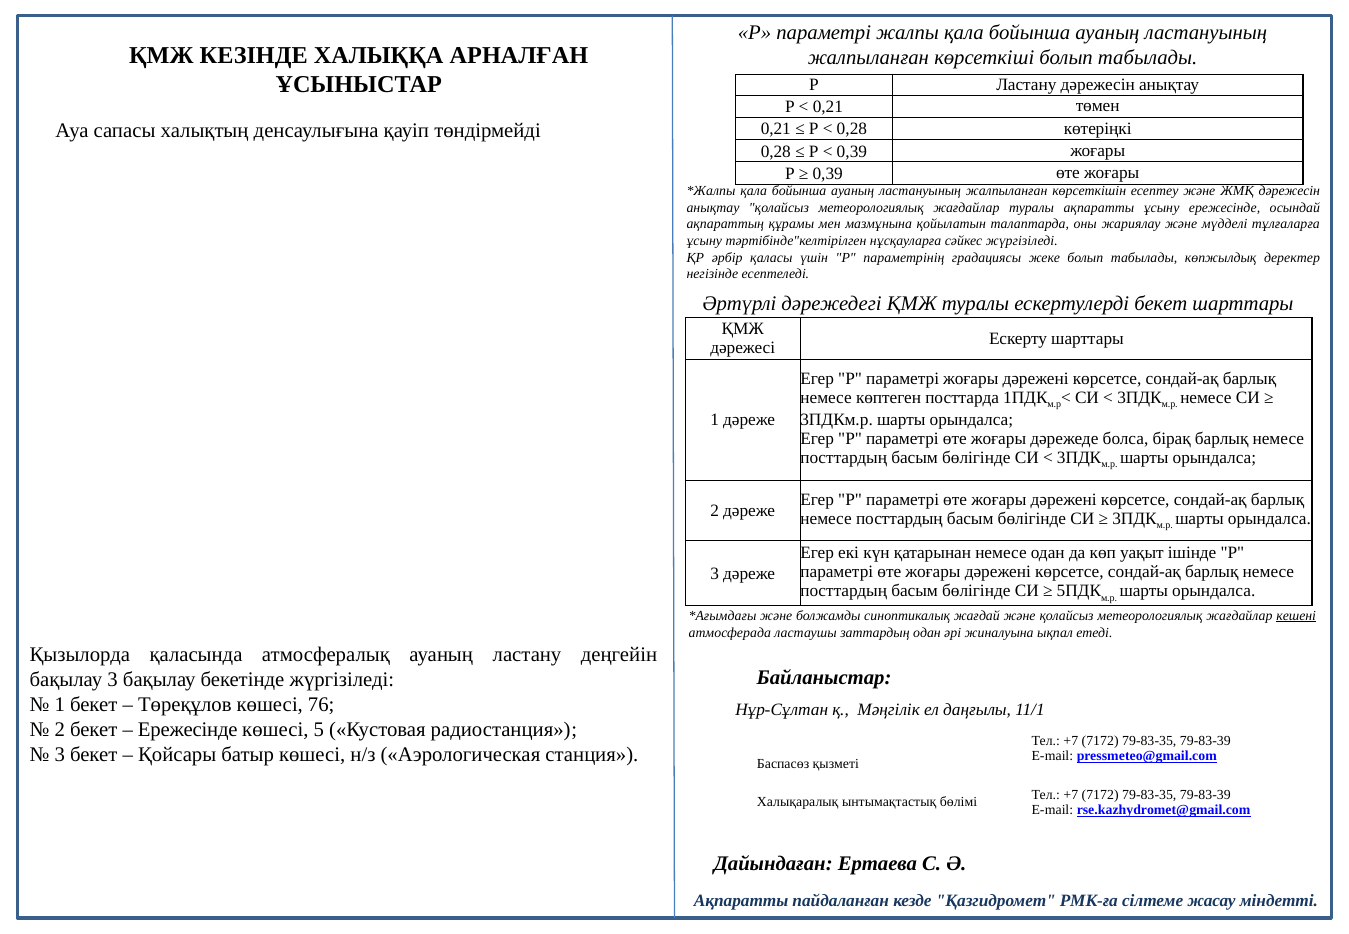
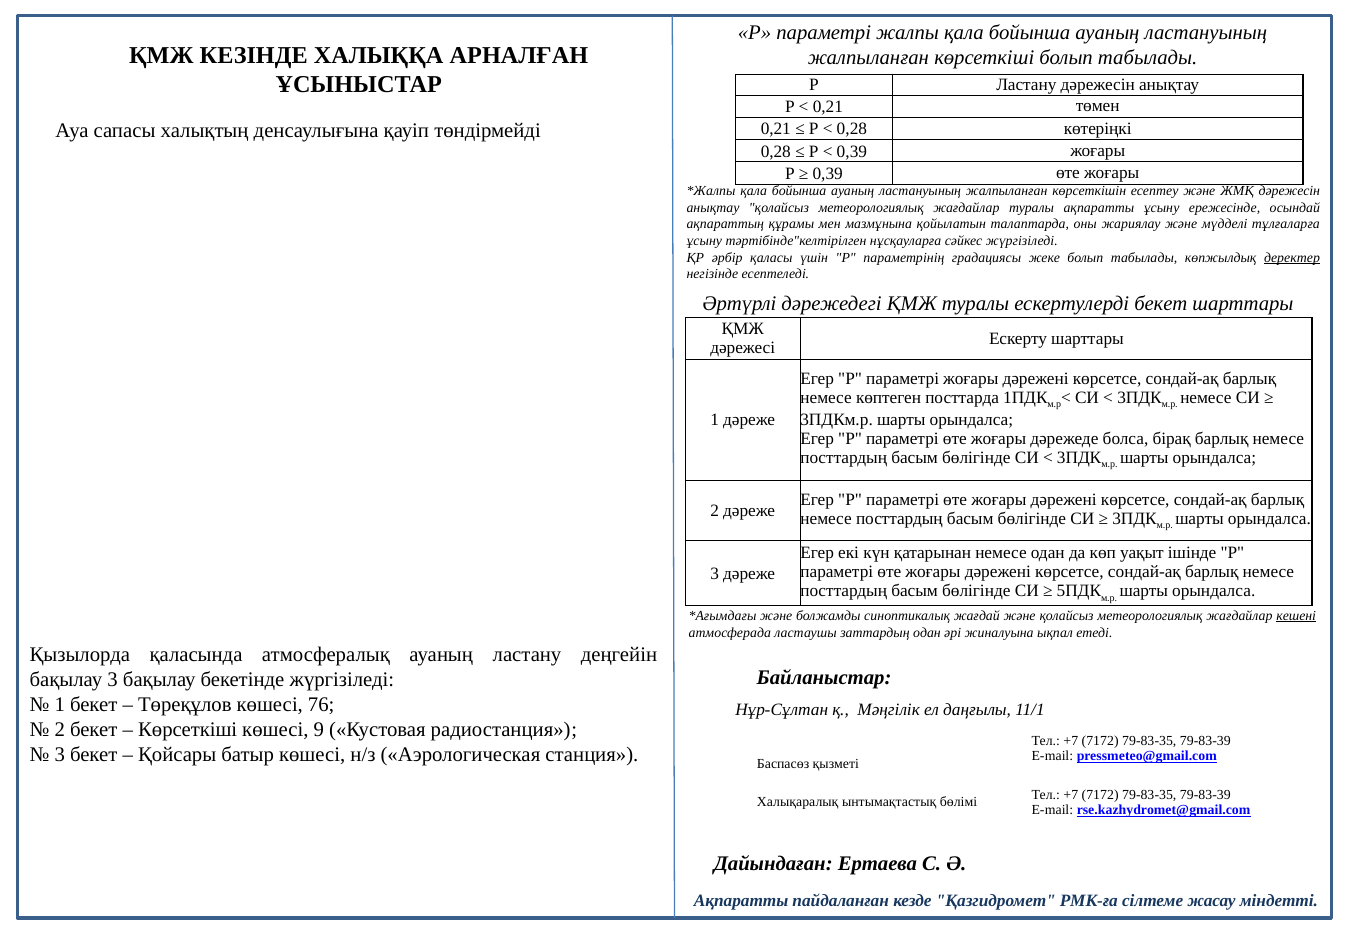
деректер underline: none -> present
Ережесінде at (188, 729): Ережесінде -> Көрсеткіші
5: 5 -> 9
